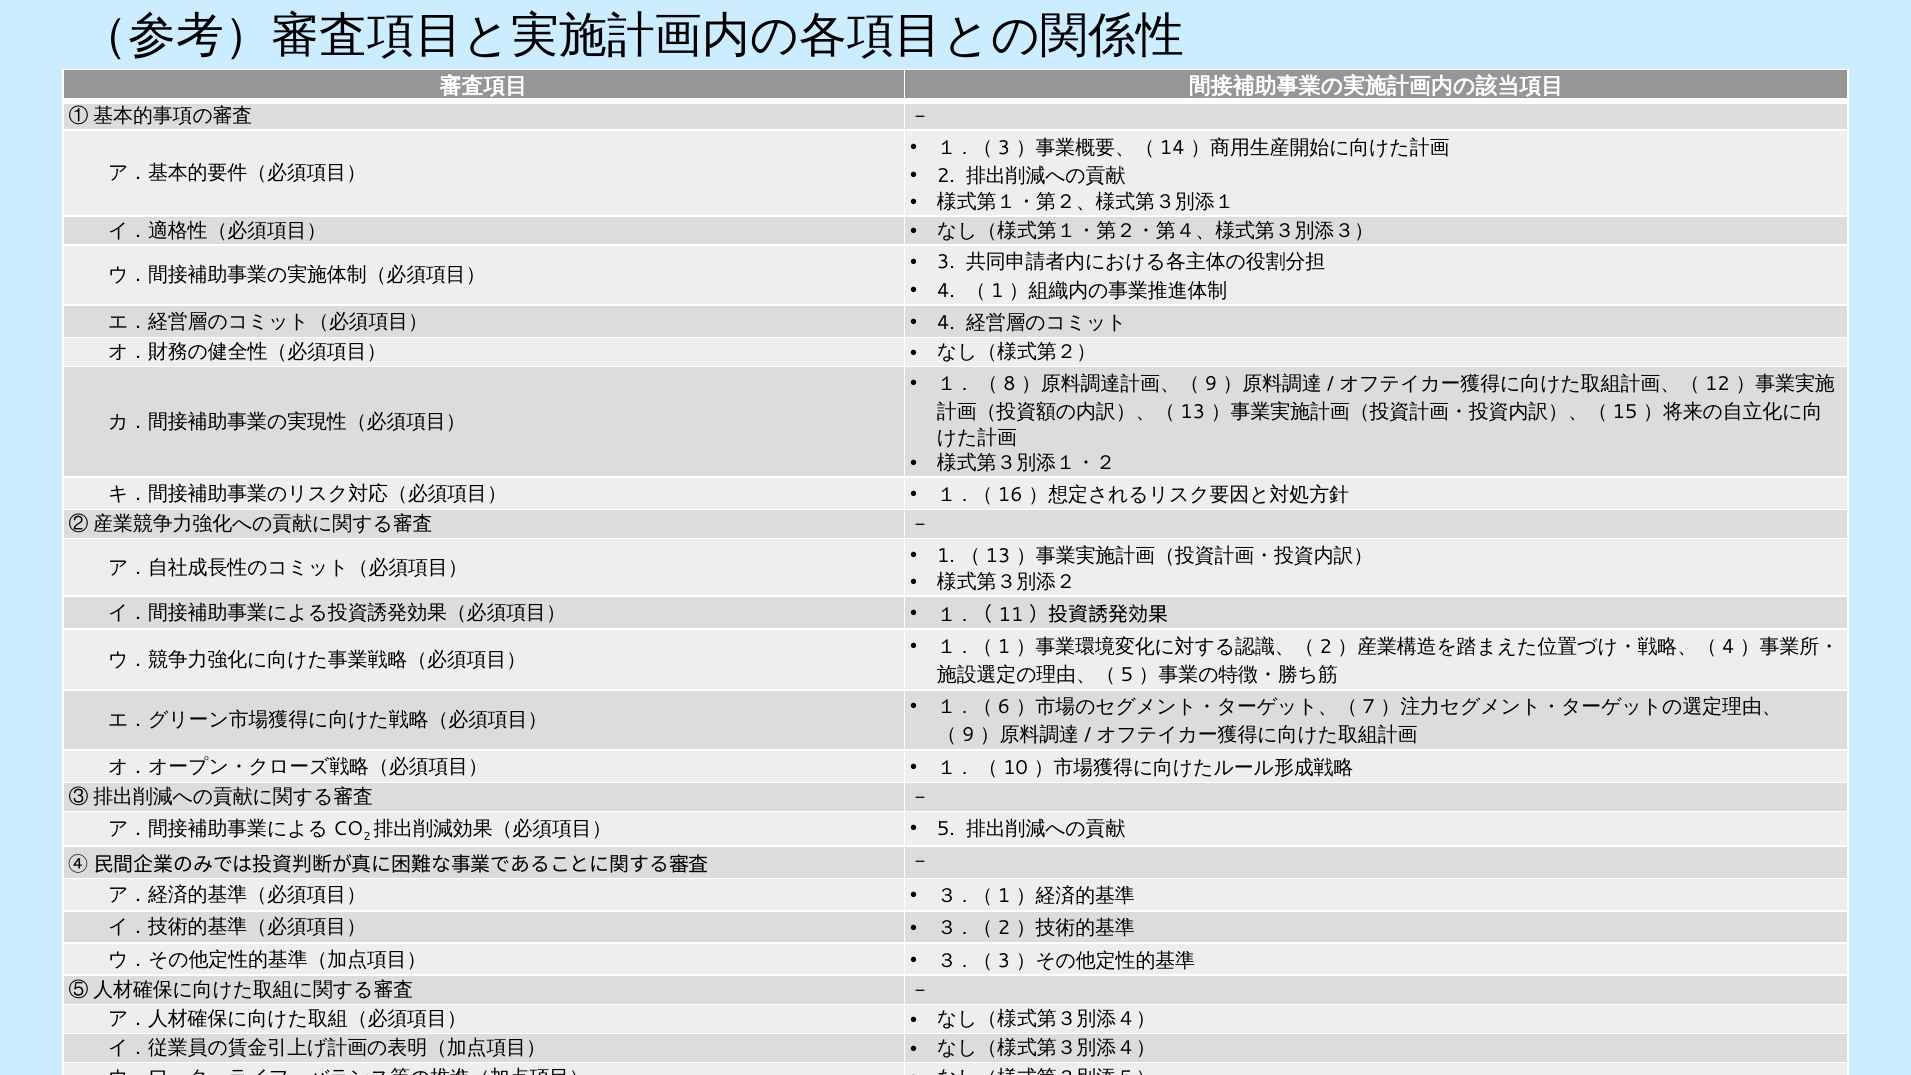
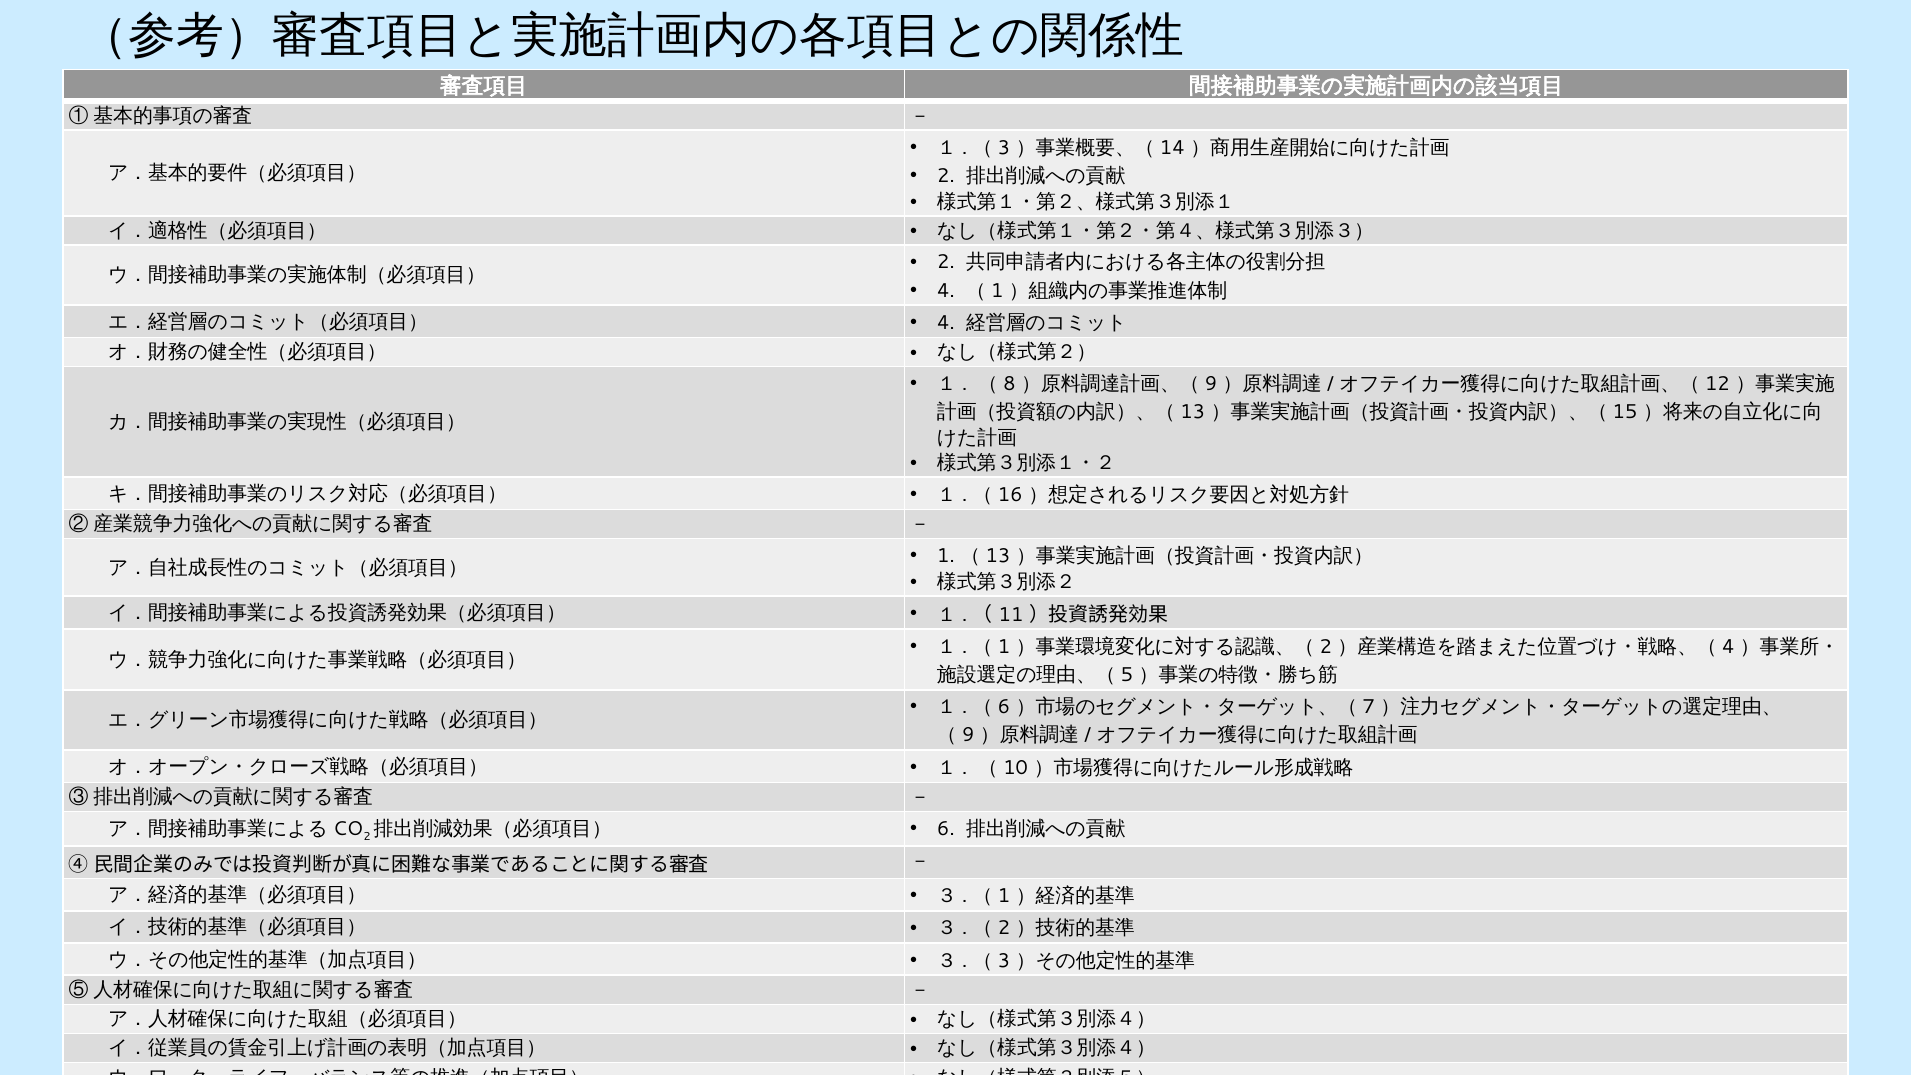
3 at (946, 262): 3 -> 2
5: 5 -> 6
